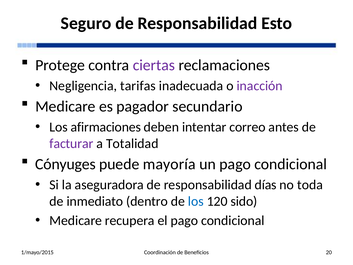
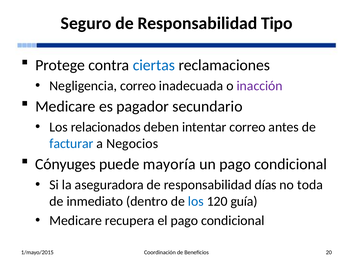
Esto: Esto -> Tipo
ciertas colour: purple -> blue
Negligencia tarifas: tarifas -> correo
afirmaciones: afirmaciones -> relacionados
facturar colour: purple -> blue
Totalidad: Totalidad -> Negocios
sido: sido -> guía
